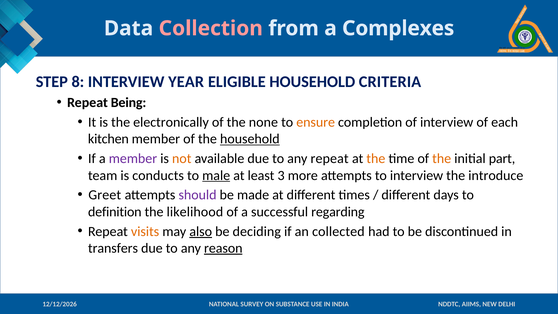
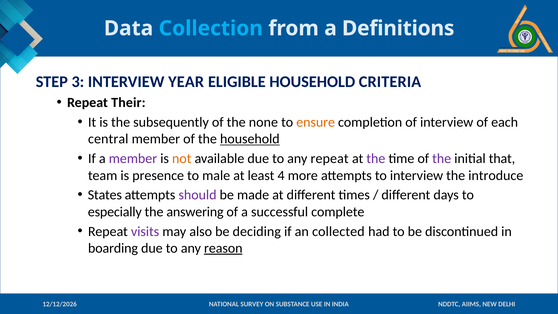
Collection colour: pink -> light blue
Complexes: Complexes -> Definitions
8: 8 -> 3
Being: Being -> Their
electronically: electronically -> subsequently
kitchen: kitchen -> central
the at (376, 159) colour: orange -> purple
the at (442, 159) colour: orange -> purple
part: part -> that
conducts: conducts -> presence
male underline: present -> none
3: 3 -> 4
Greet: Greet -> States
definition: definition -> especially
likelihood: likelihood -> answering
regarding: regarding -> complete
visits colour: orange -> purple
also underline: present -> none
transfers: transfers -> boarding
